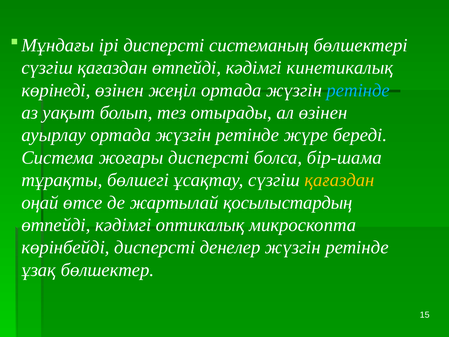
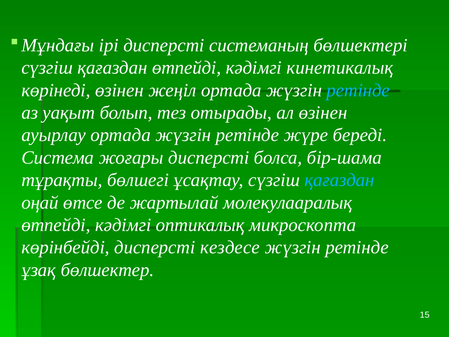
қағаздан at (339, 180) colour: yellow -> light blue
қосылыстардың: қосылыстардың -> молекулааралық
денелер: денелер -> кездесе
